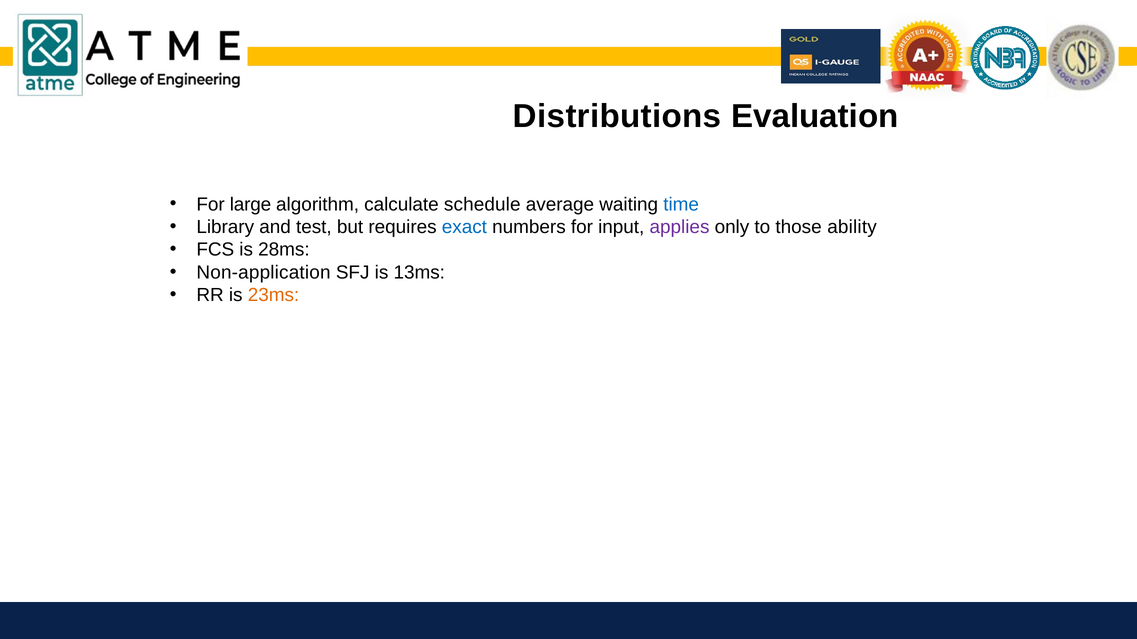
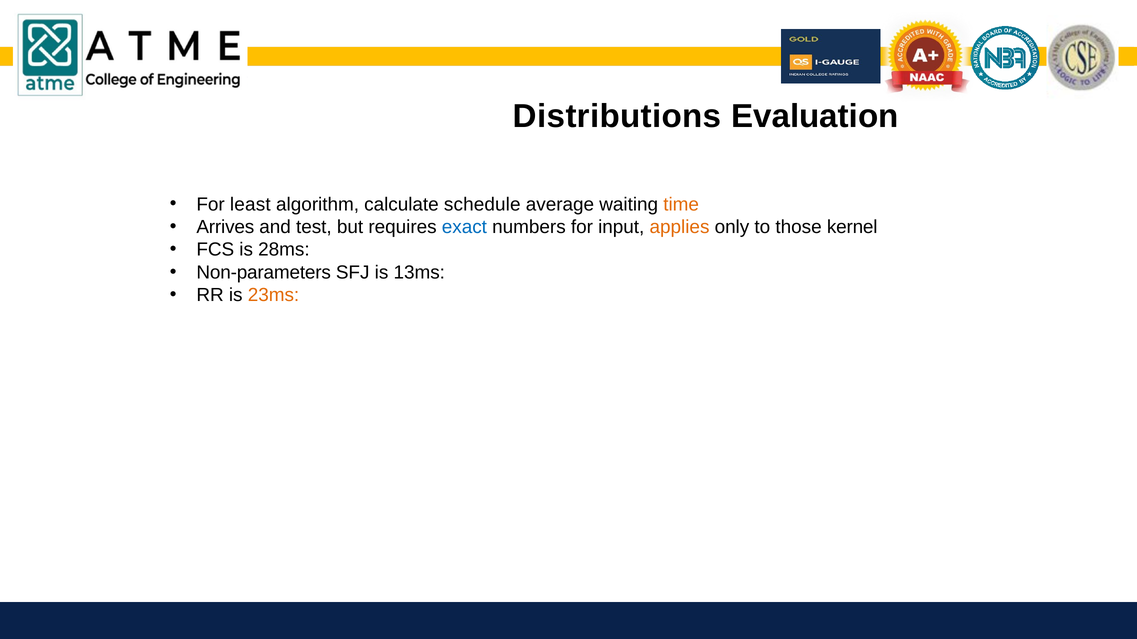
large: large -> least
time colour: blue -> orange
Library: Library -> Arrives
applies colour: purple -> orange
ability: ability -> kernel
Non-application: Non-application -> Non-parameters
